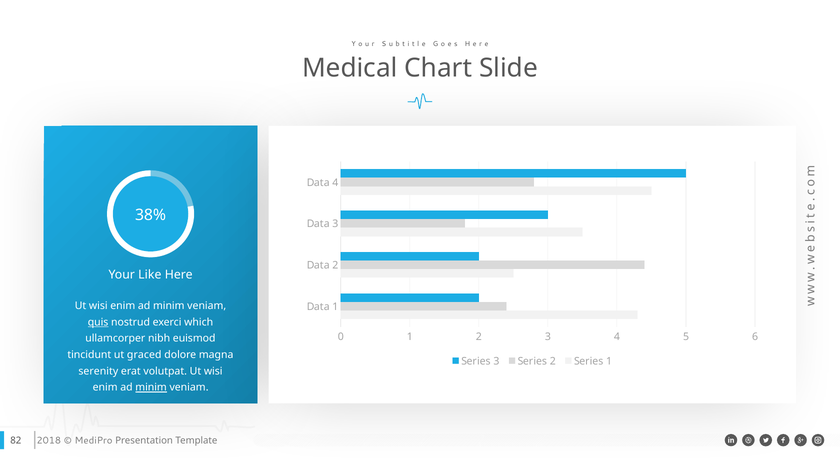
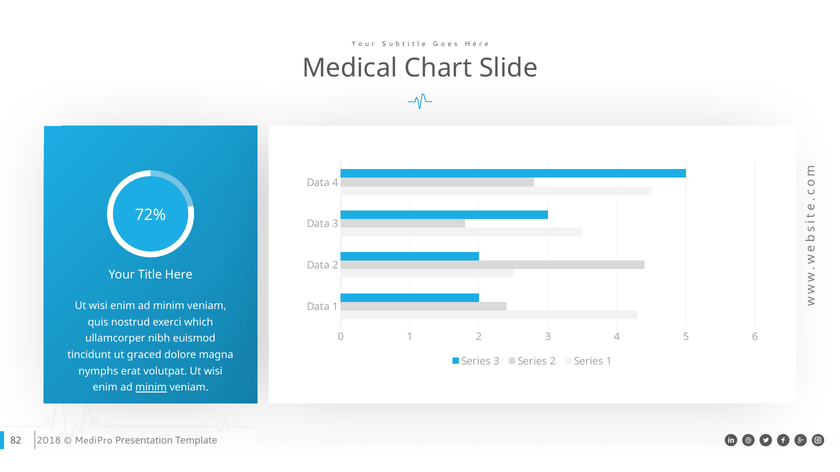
38%: 38% -> 72%
Like: Like -> Title
quis underline: present -> none
serenity: serenity -> nymphs
